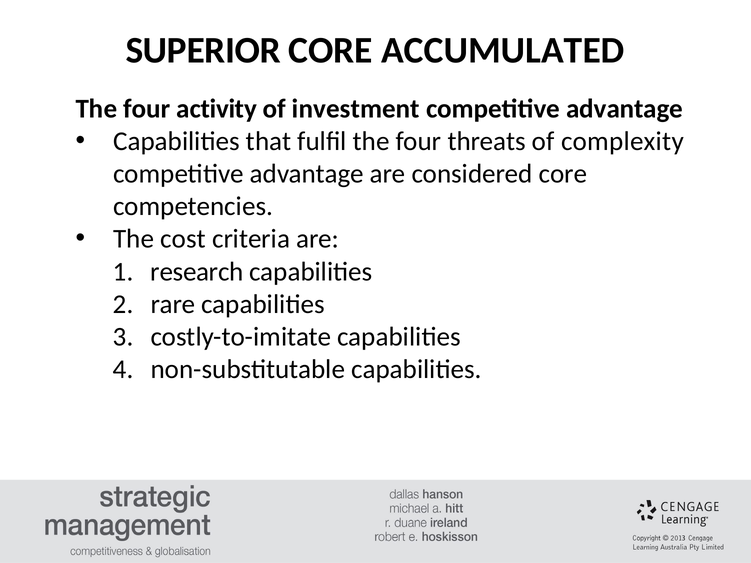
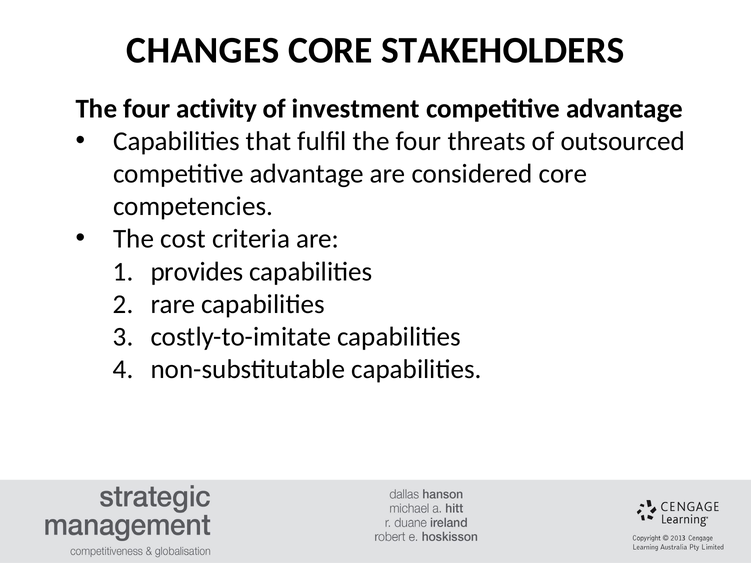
SUPERIOR: SUPERIOR -> CHANGES
ACCUMULATED: ACCUMULATED -> STAKEHOLDERS
complexity: complexity -> outsourced
research: research -> provides
